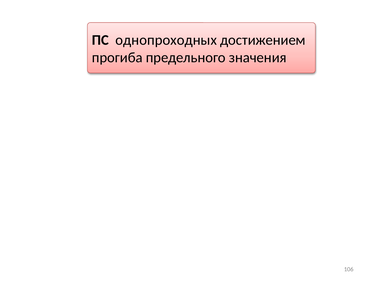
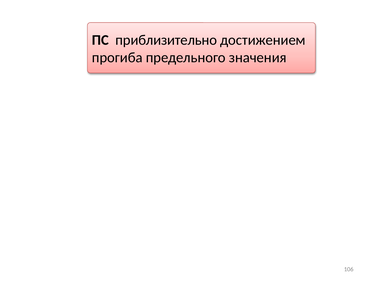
однопроходных: однопроходных -> приблизительно
